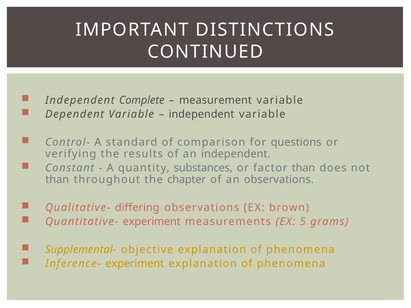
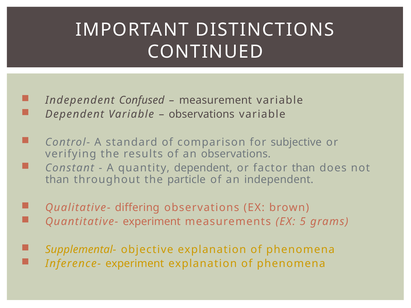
Complete: Complete -> Confused
independent at (202, 114): independent -> observations
questions: questions -> subjective
an independent: independent -> observations
quantity substances: substances -> dependent
chapter: chapter -> particle
an observations: observations -> independent
